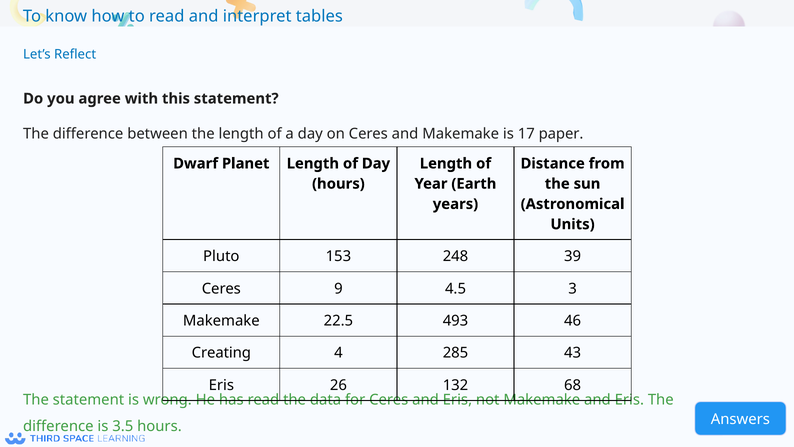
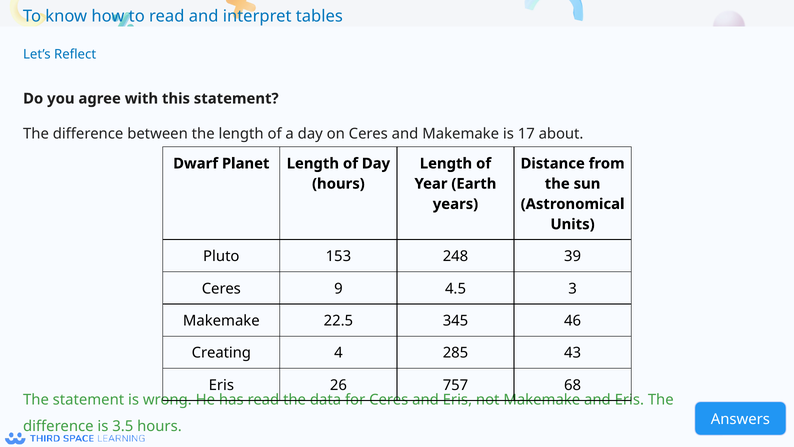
paper: paper -> about
493: 493 -> 345
132: 132 -> 757
